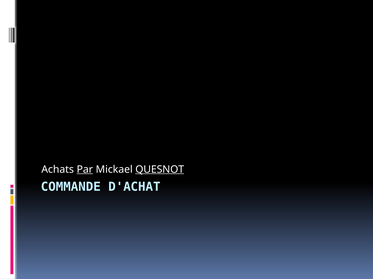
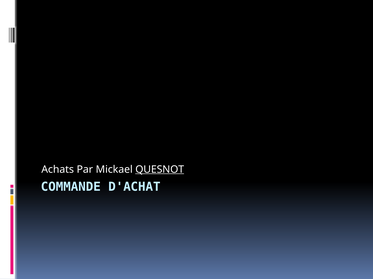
Par underline: present -> none
